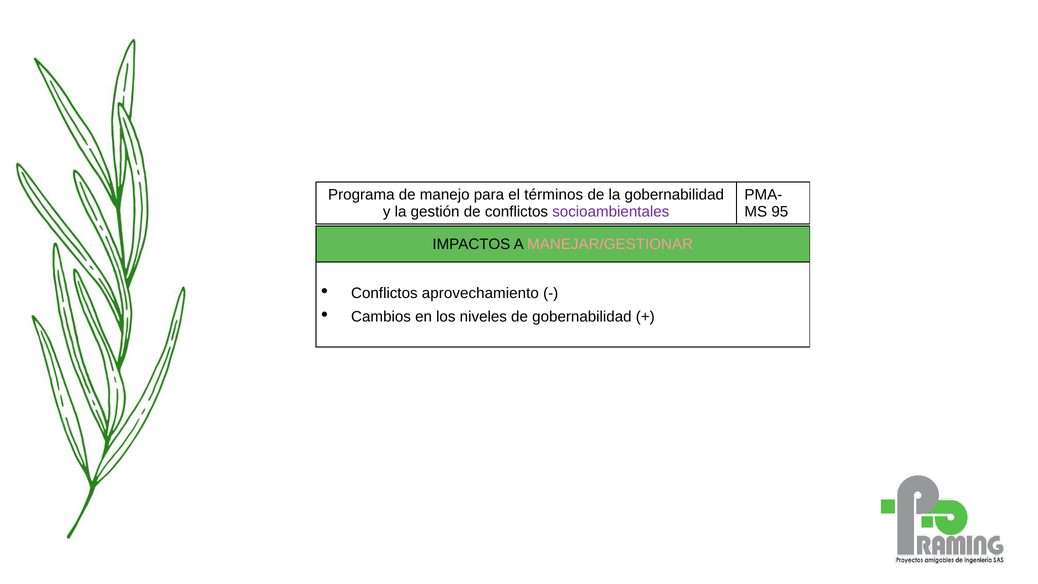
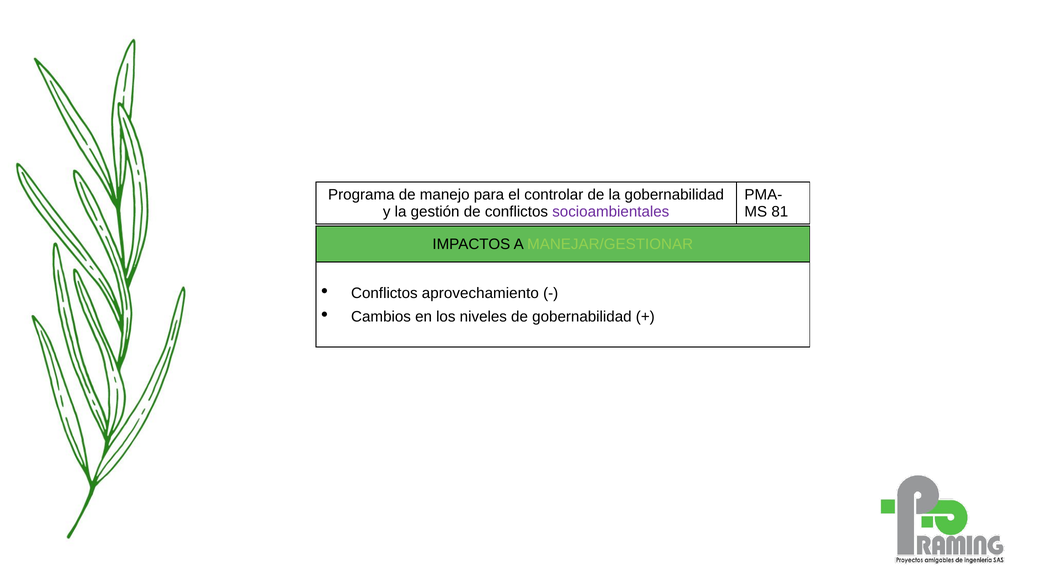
términos: términos -> controlar
95: 95 -> 81
MANEJAR/GESTIONAR colour: pink -> light green
